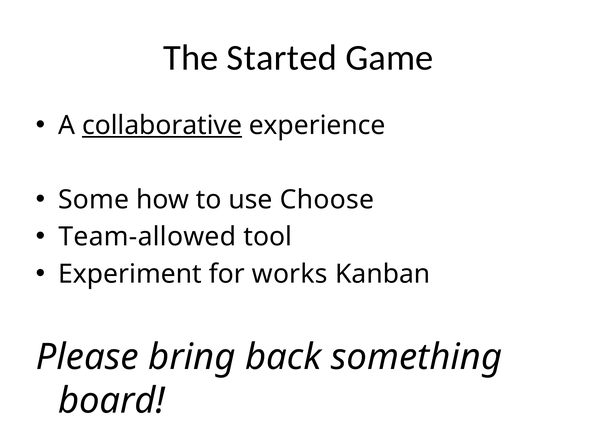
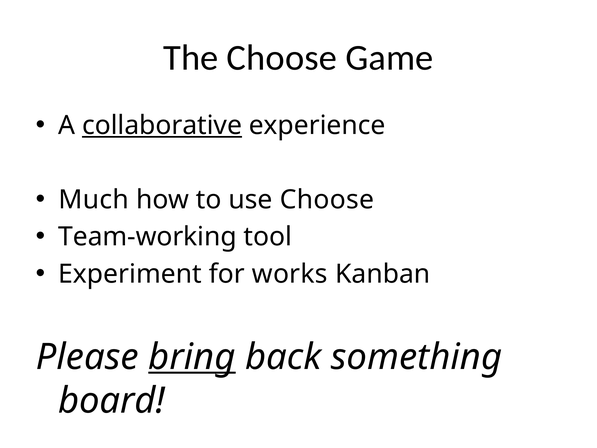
The Started: Started -> Choose
Some: Some -> Much
Team-allowed: Team-allowed -> Team-working
bring underline: none -> present
